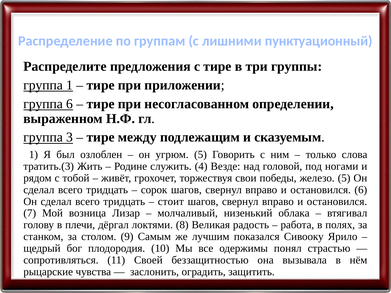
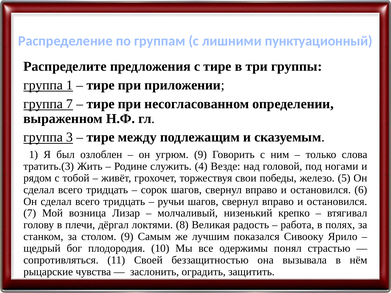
группа 6: 6 -> 7
угрюм 5: 5 -> 9
стоит: стоит -> ручьи
облака: облака -> крепко
